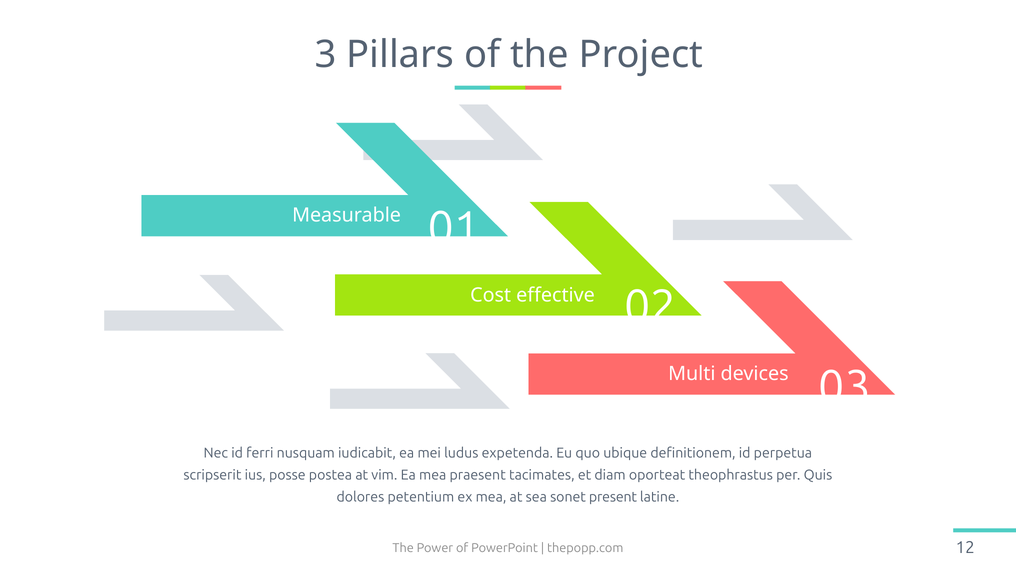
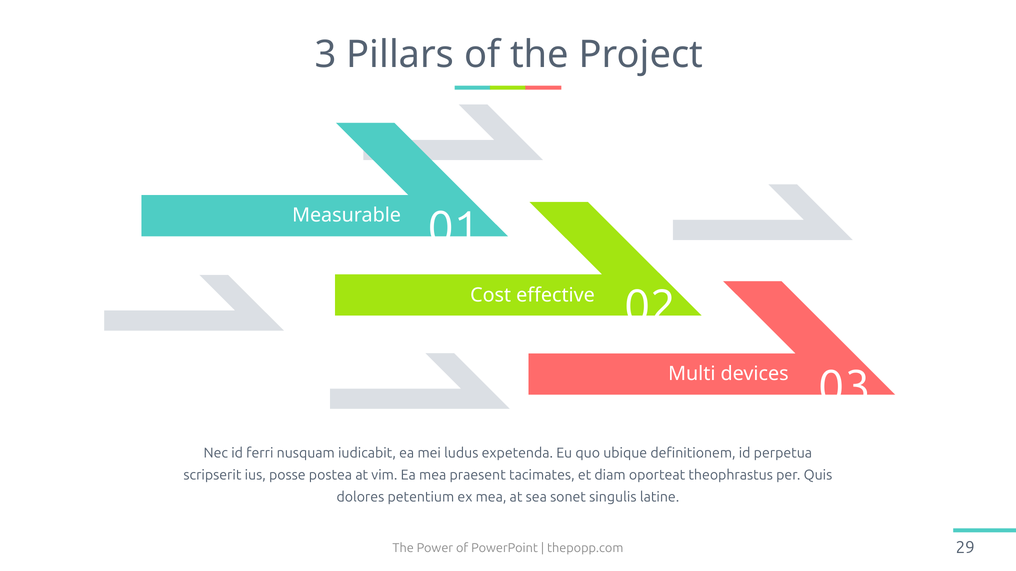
present: present -> singulis
12: 12 -> 29
